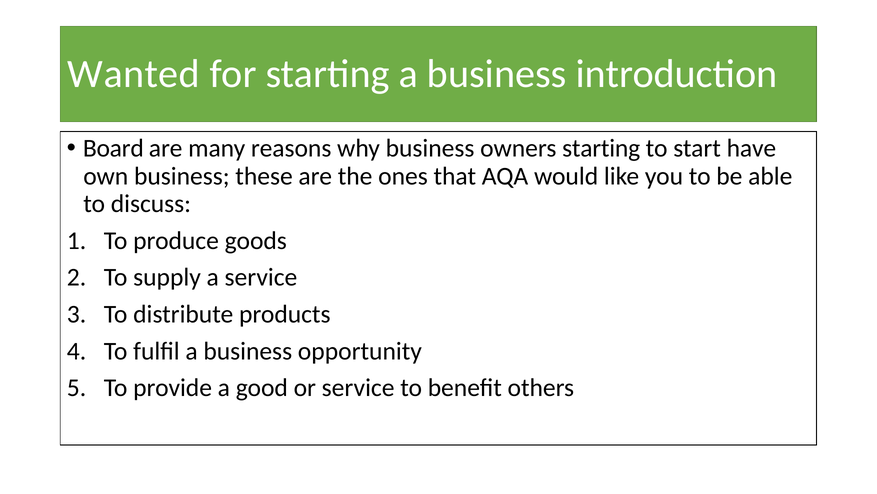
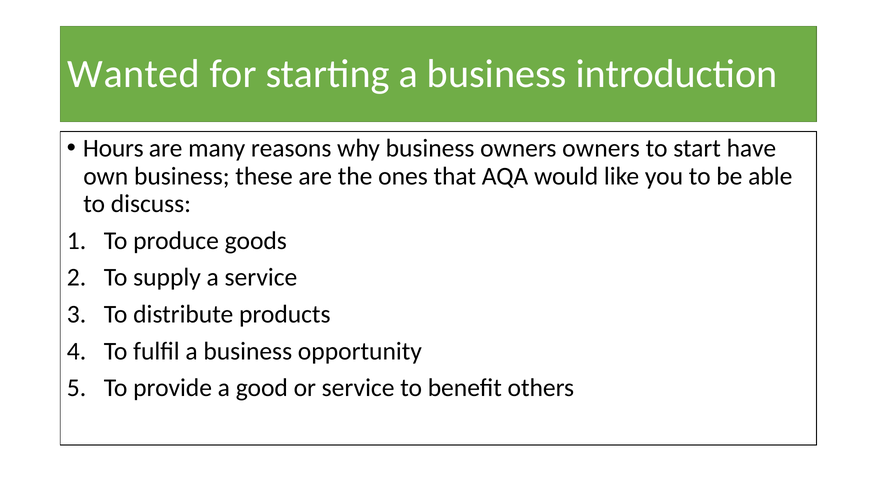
Board: Board -> Hours
owners starting: starting -> owners
